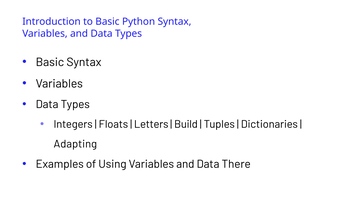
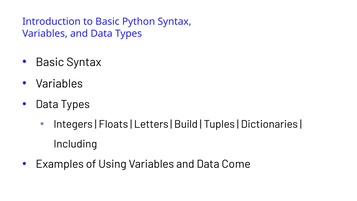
Adapting: Adapting -> Including
There: There -> Come
